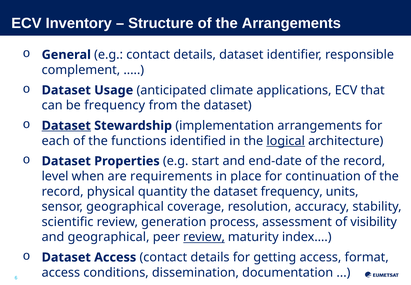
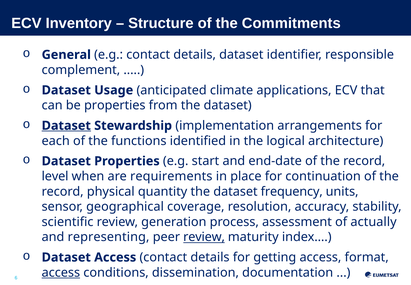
the Arrangements: Arrangements -> Commitments
be frequency: frequency -> properties
logical underline: present -> none
visibility: visibility -> actually
and geographical: geographical -> representing
access at (61, 272) underline: none -> present
